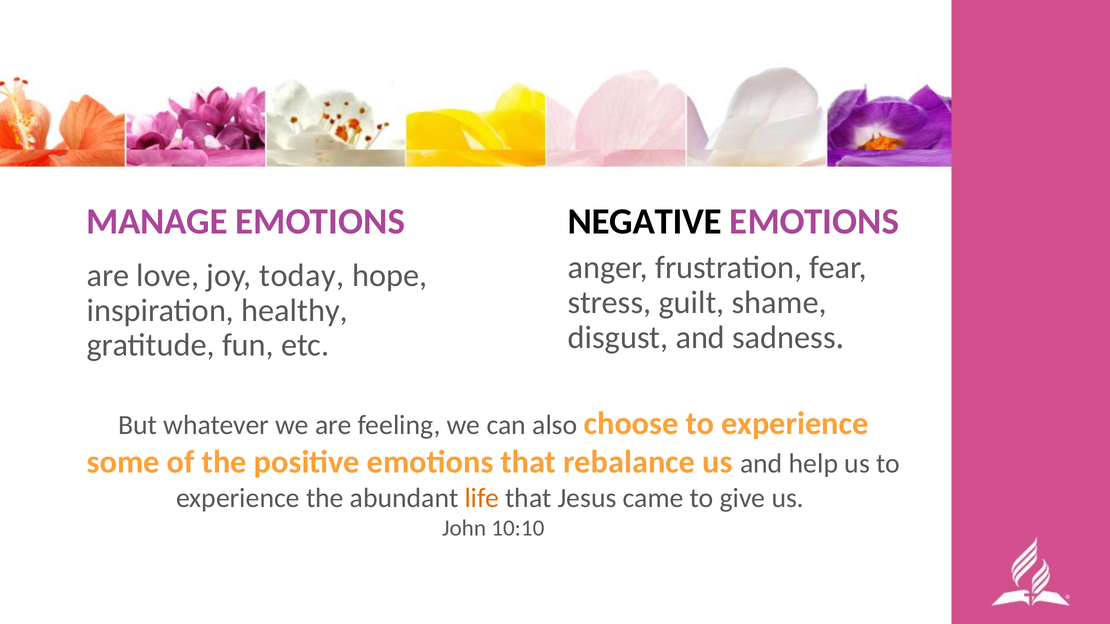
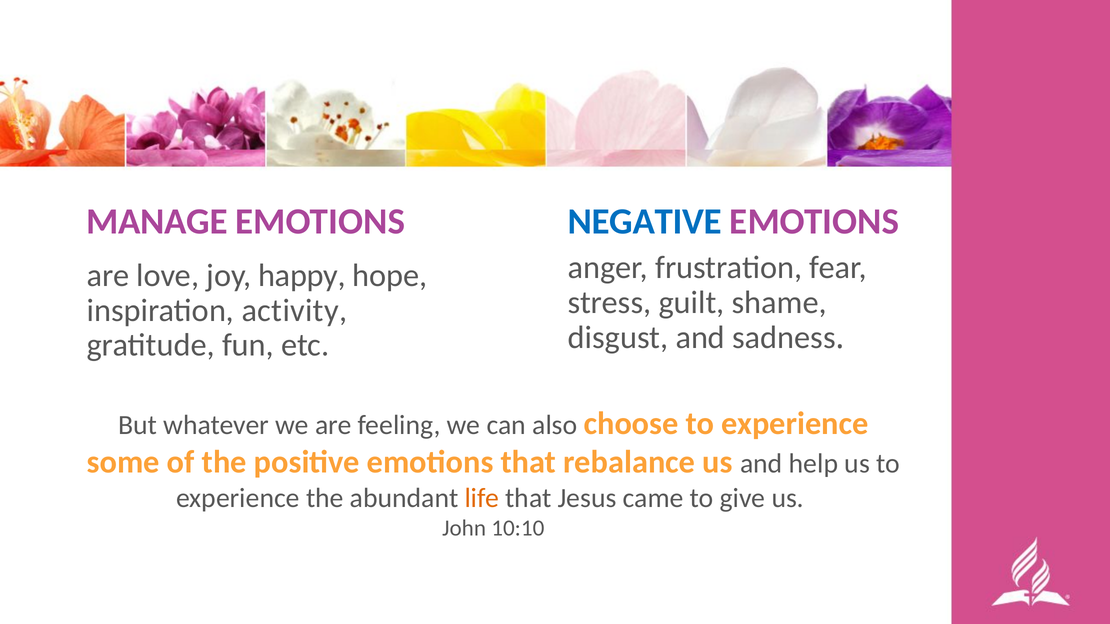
NEGATIVE colour: black -> blue
today: today -> happy
healthy: healthy -> activity
